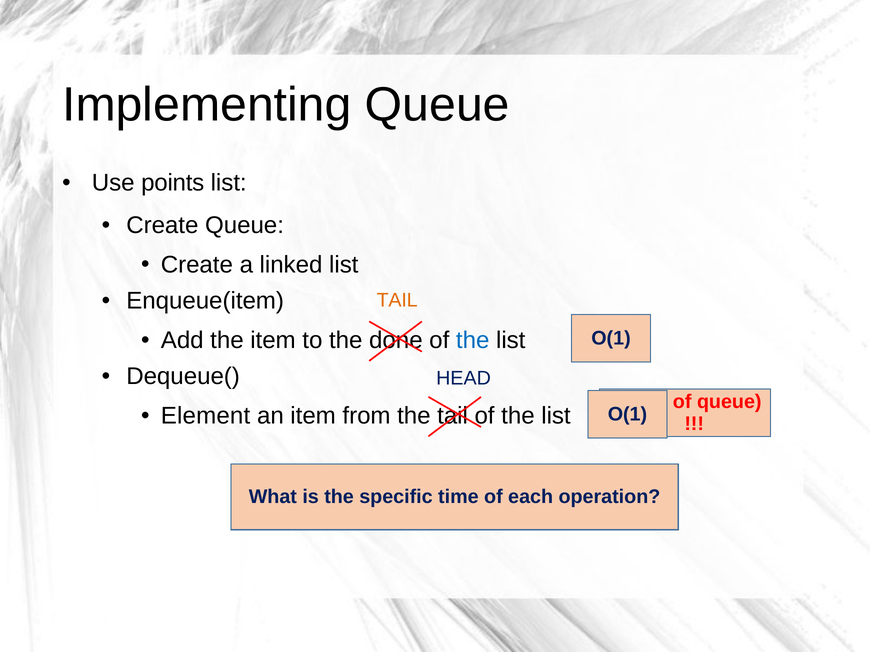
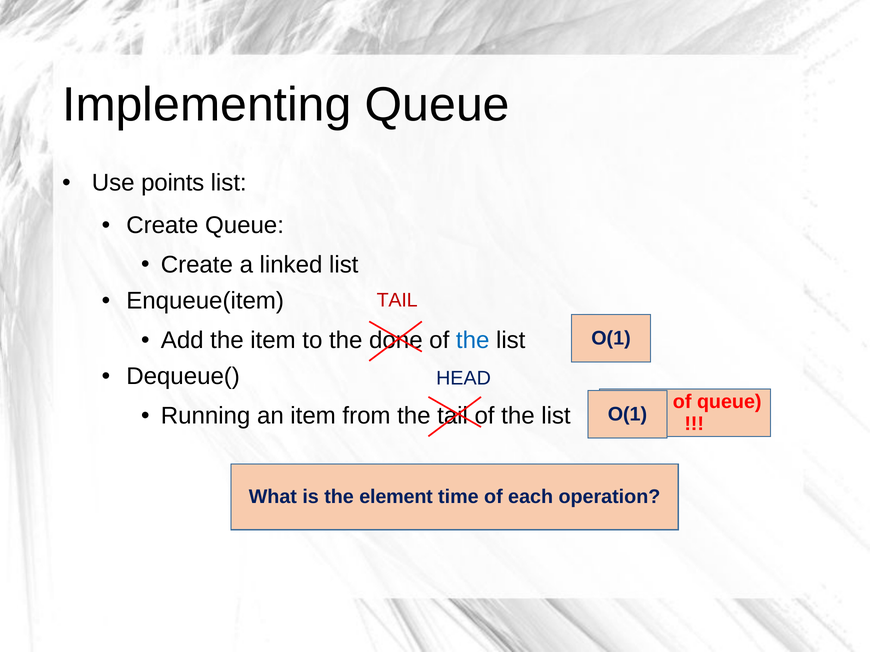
TAIL at (397, 301) colour: orange -> red
Element: Element -> Running
specific: specific -> element
